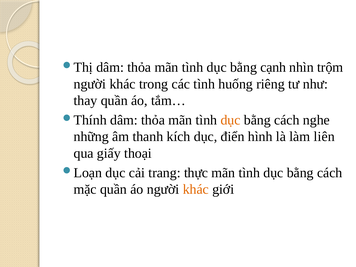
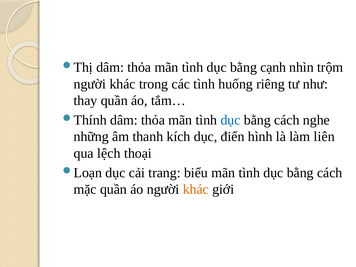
dục at (231, 120) colour: orange -> blue
giấy: giấy -> lệch
thực: thực -> biểu
